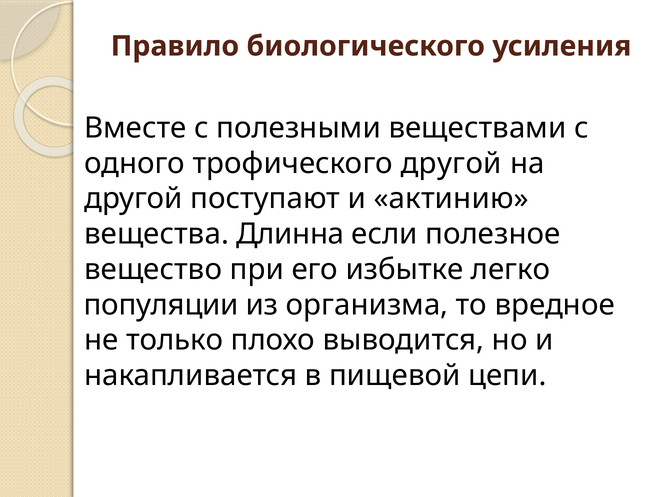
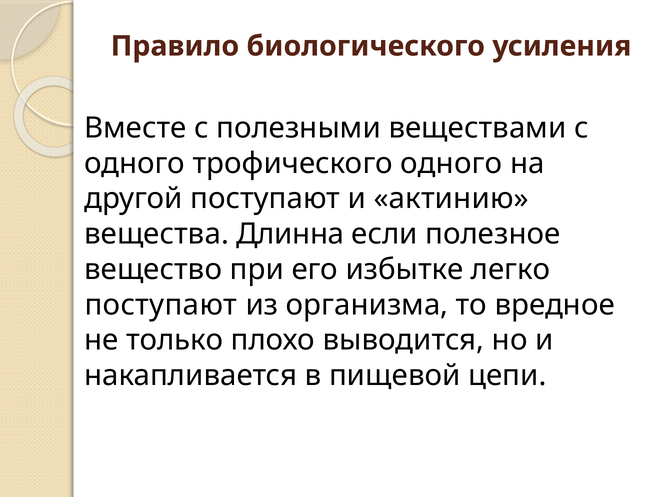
трофического другой: другой -> одного
популяции at (161, 305): популяции -> поступают
